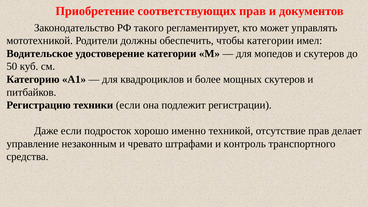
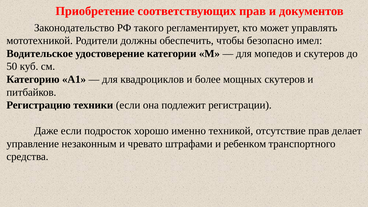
чтобы категории: категории -> безопасно
контроль: контроль -> ребенком
